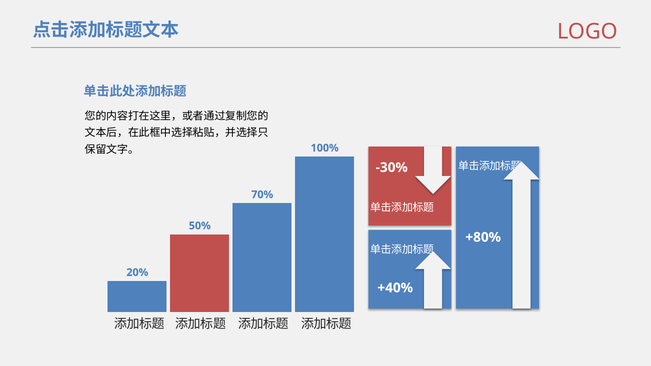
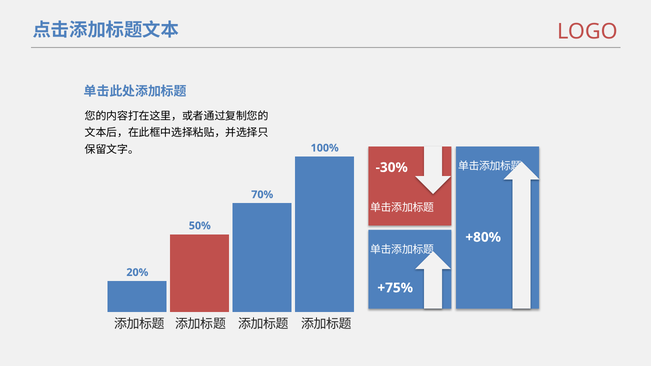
+40%: +40% -> +75%
